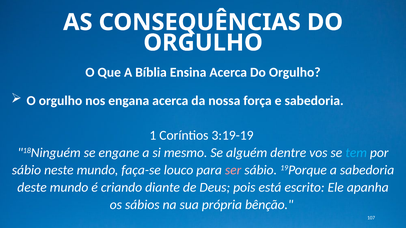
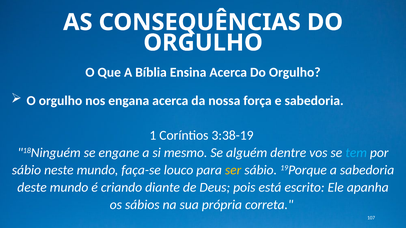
3:19-19: 3:19-19 -> 3:38-19
ser colour: pink -> yellow
bênção: bênção -> correta
